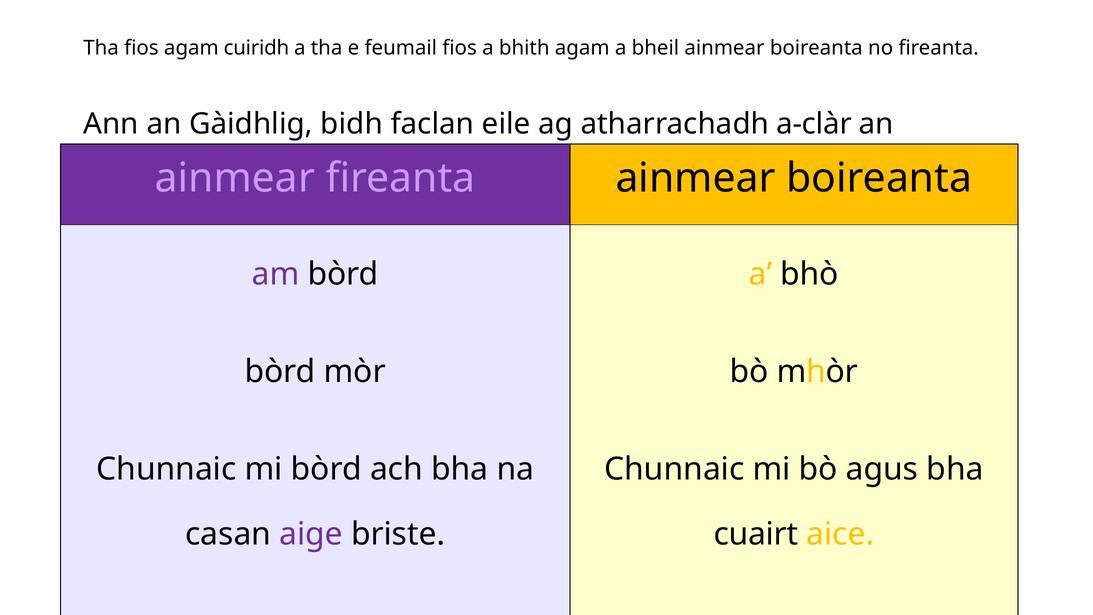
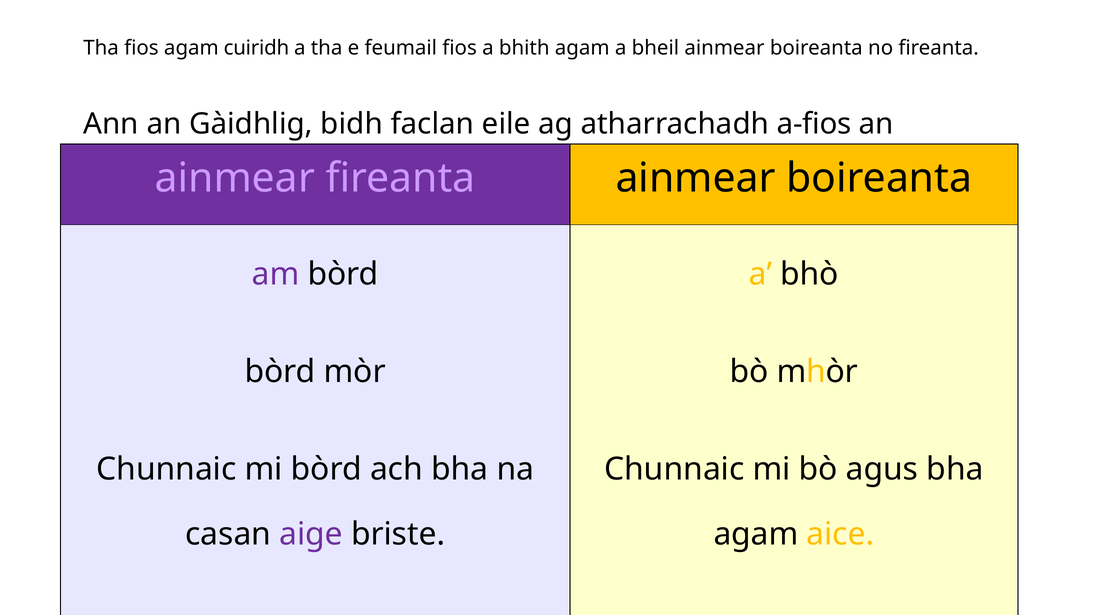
a-clàr: a-clàr -> a-fios
cuairt at (756, 534): cuairt -> agam
